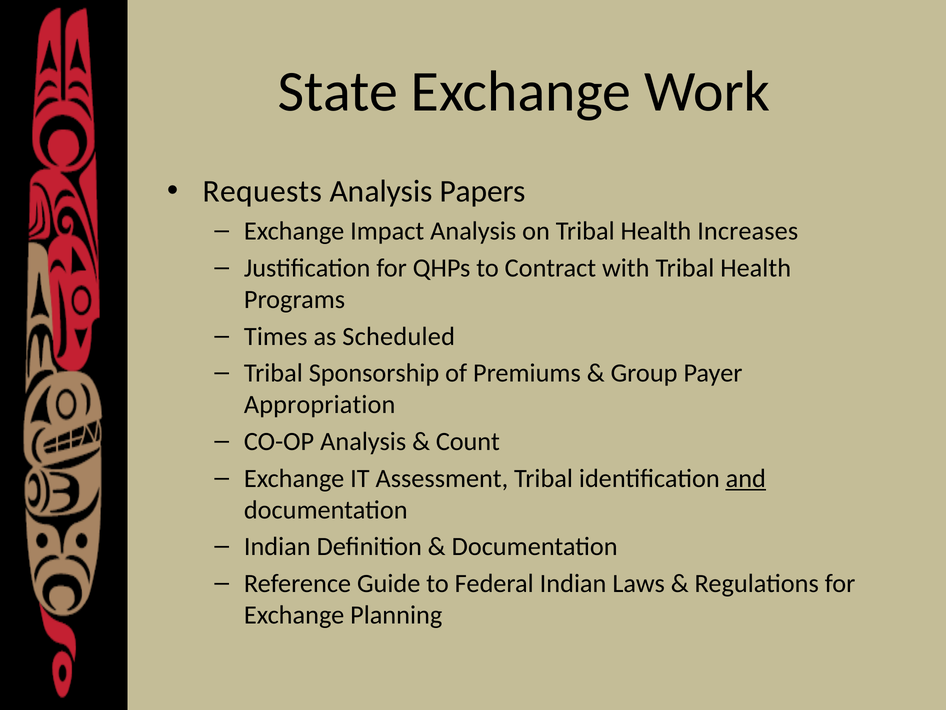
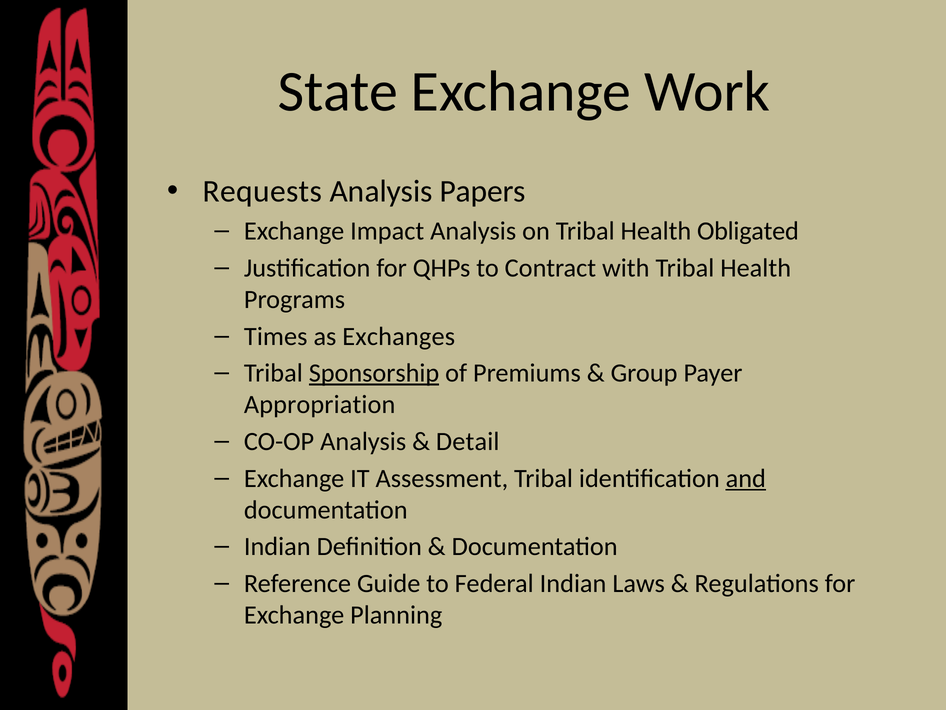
Increases: Increases -> Obligated
Scheduled: Scheduled -> Exchanges
Sponsorship underline: none -> present
Count: Count -> Detail
